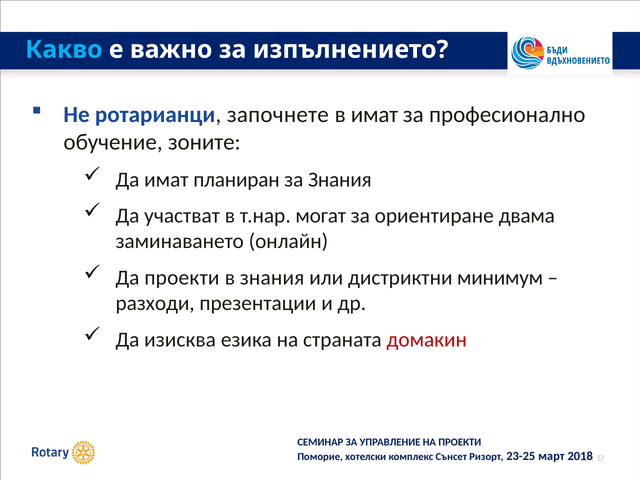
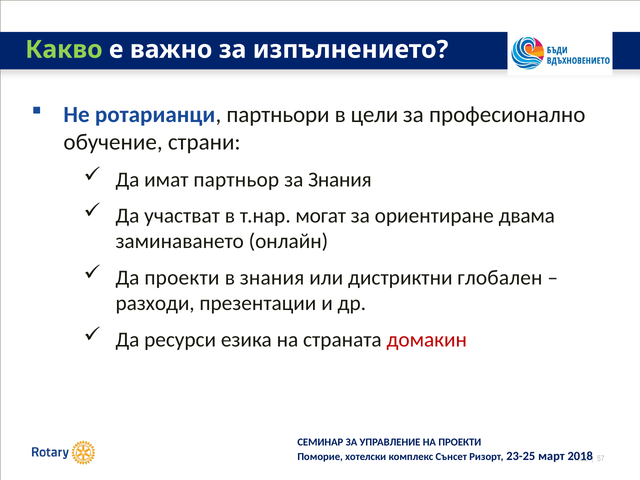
Какво colour: light blue -> light green
започнете: започнете -> партньори
в имат: имат -> цели
зоните: зоните -> страни
планиран: планиран -> партньор
минимум: минимум -> глобален
изисква: изисква -> ресурси
